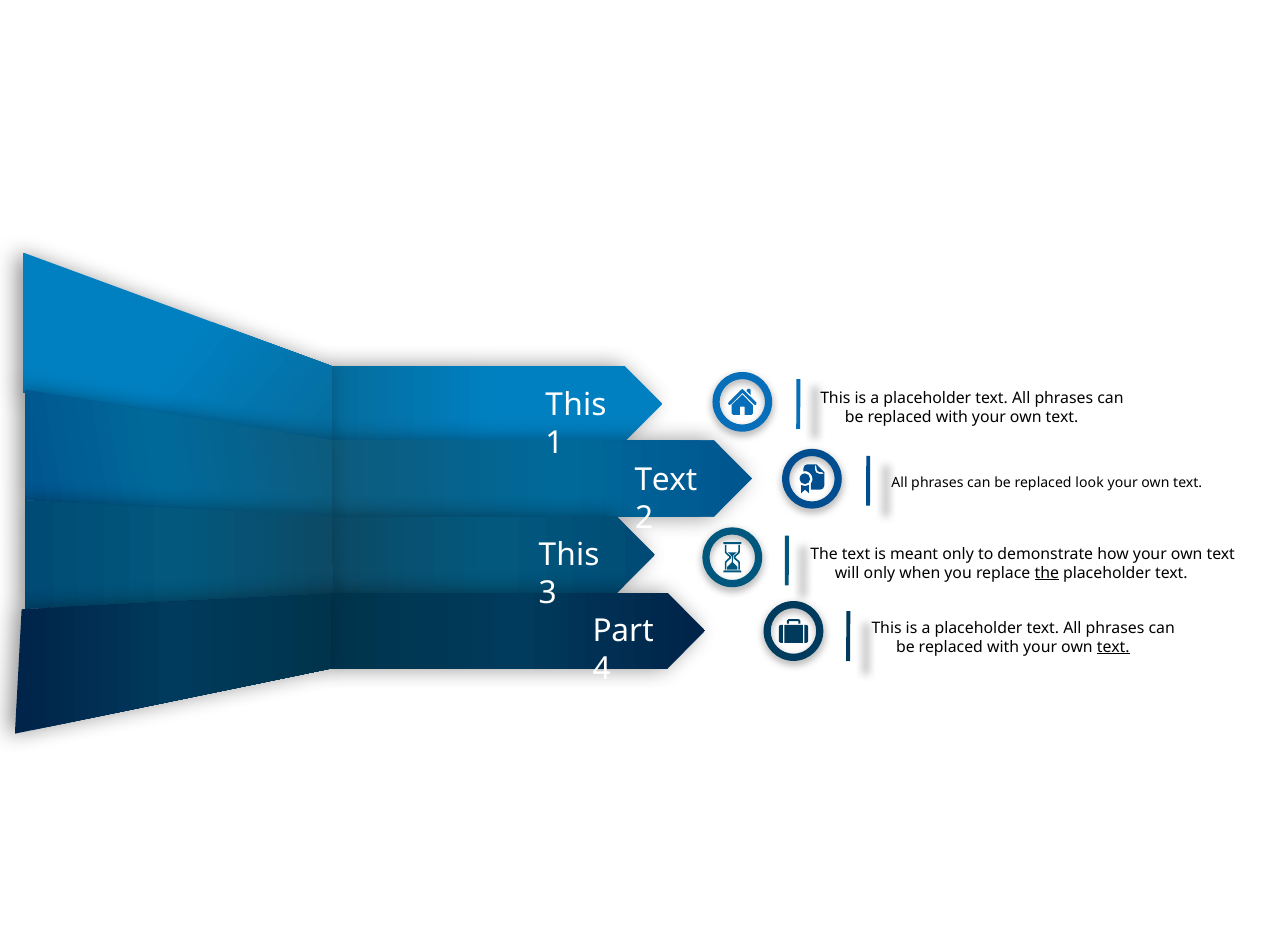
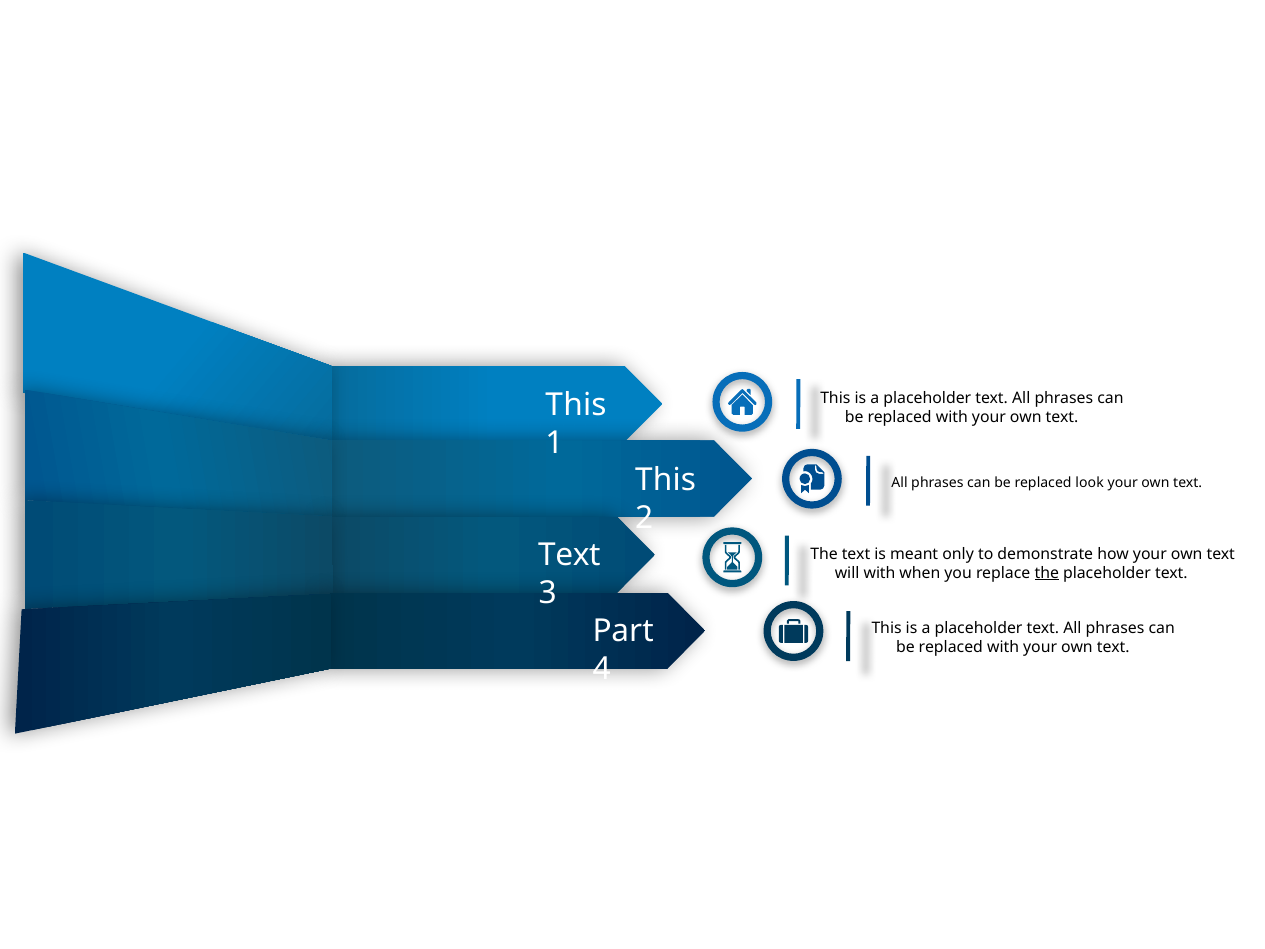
Text at (666, 480): Text -> This
This at (569, 555): This -> Text
will only: only -> with
text at (1113, 647) underline: present -> none
